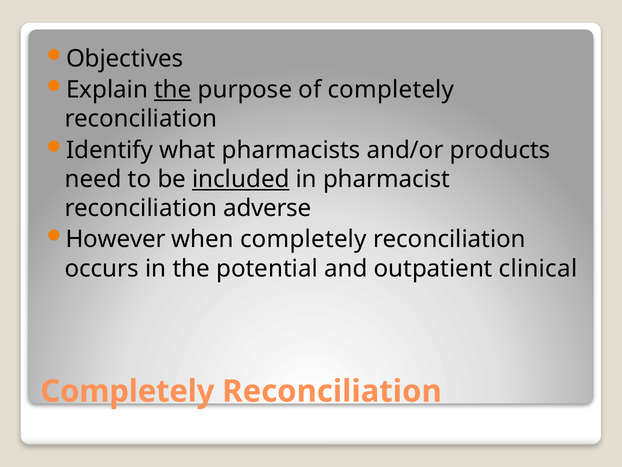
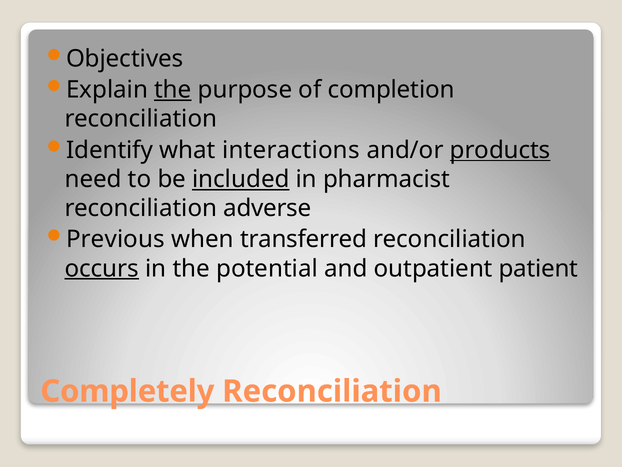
of completely: completely -> completion
pharmacists: pharmacists -> interactions
products underline: none -> present
However: However -> Previous
when completely: completely -> transferred
occurs underline: none -> present
clinical: clinical -> patient
